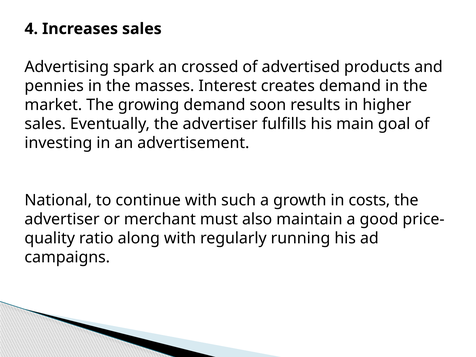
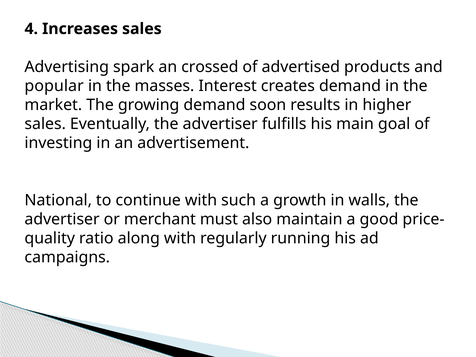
pennies: pennies -> popular
costs: costs -> walls
